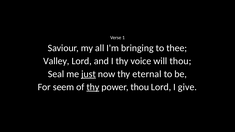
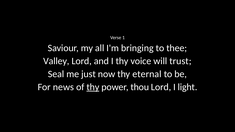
will thou: thou -> trust
just underline: present -> none
seem: seem -> news
give: give -> light
